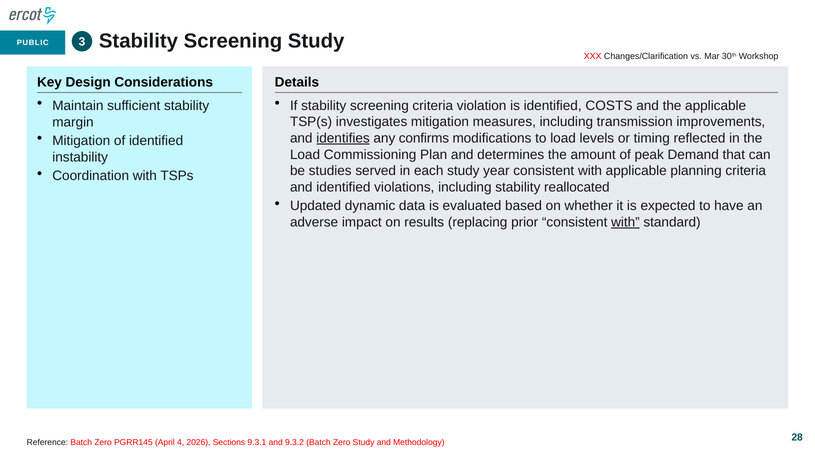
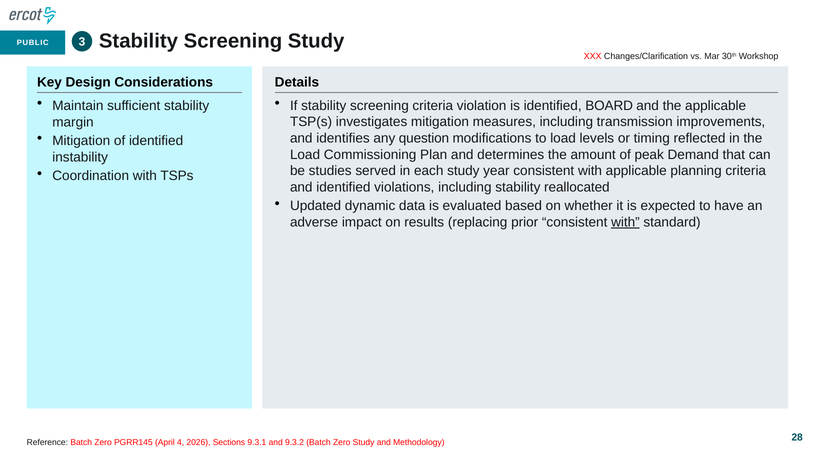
COSTS: COSTS -> BOARD
identifies underline: present -> none
confirms: confirms -> question
